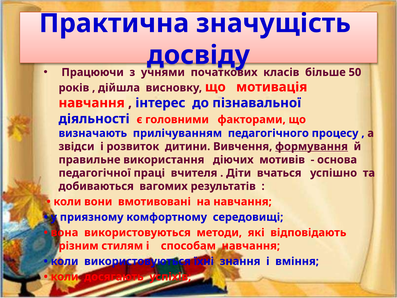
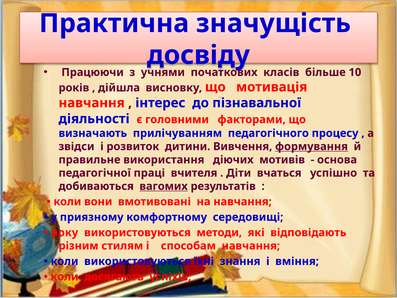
50: 50 -> 10
вагомих underline: none -> present
вона: вона -> року
